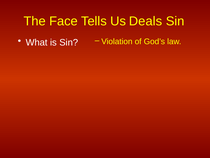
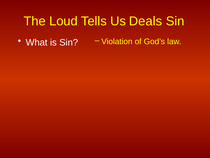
Face: Face -> Loud
